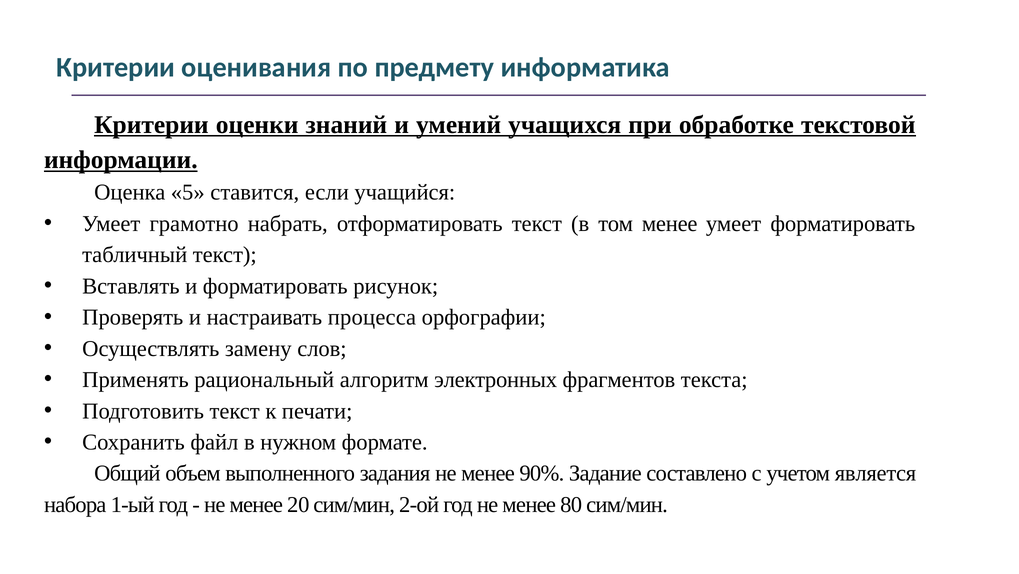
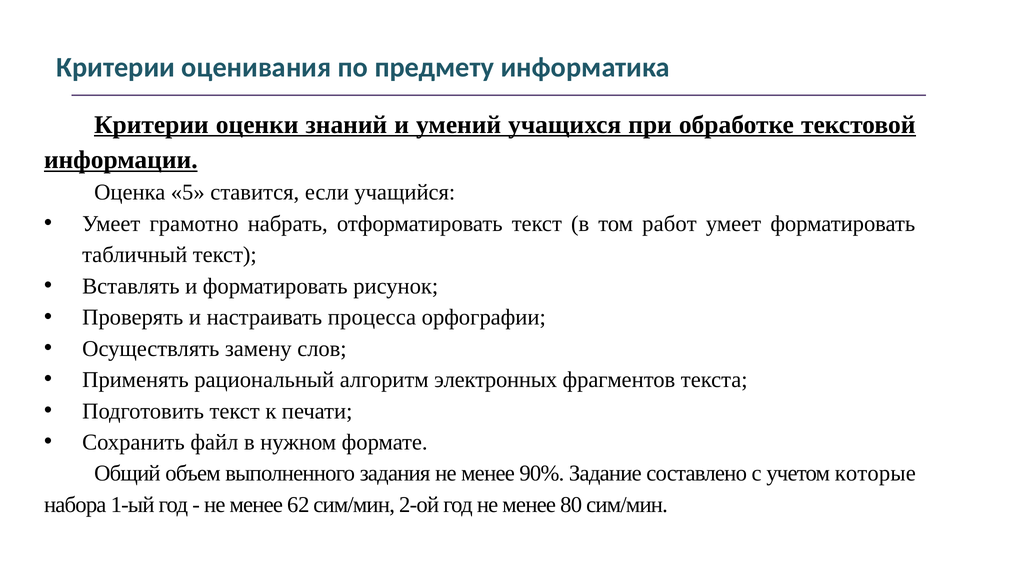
том менее: менее -> работ
является: является -> которые
20: 20 -> 62
